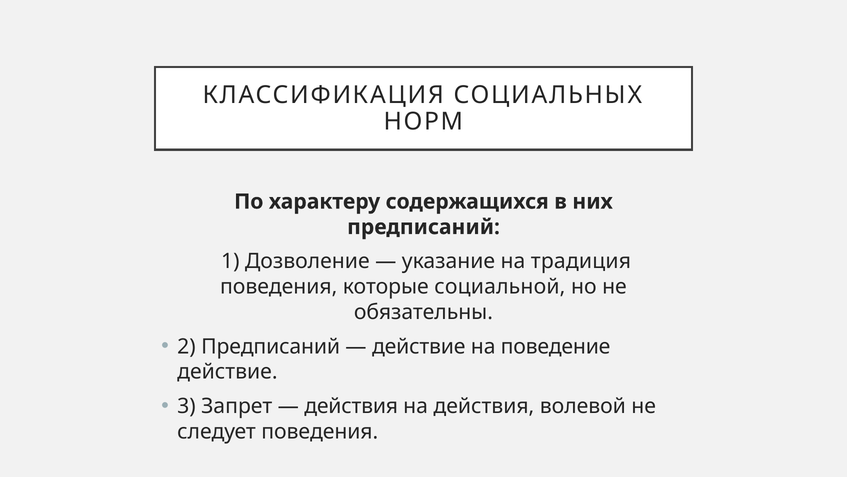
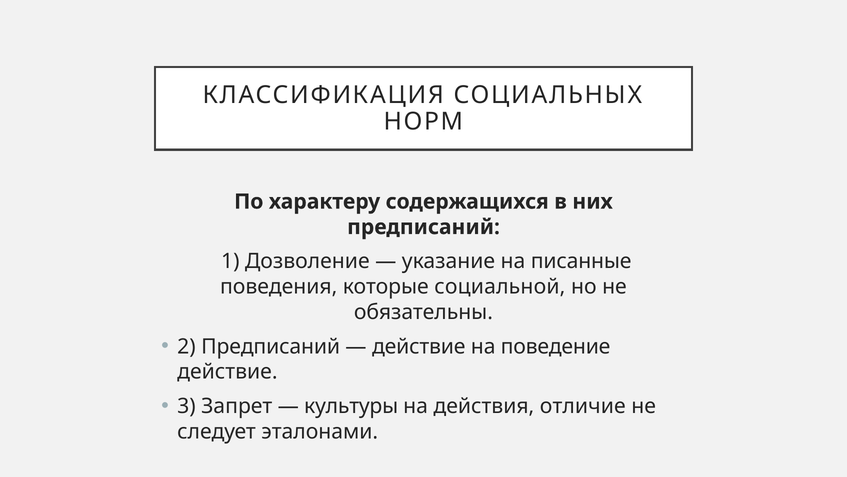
традиция: традиция -> писанные
действия at (351, 406): действия -> культуры
волевой: волевой -> отличие
следует поведения: поведения -> эталонами
